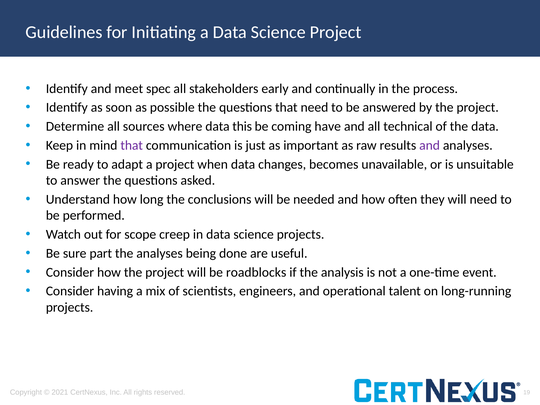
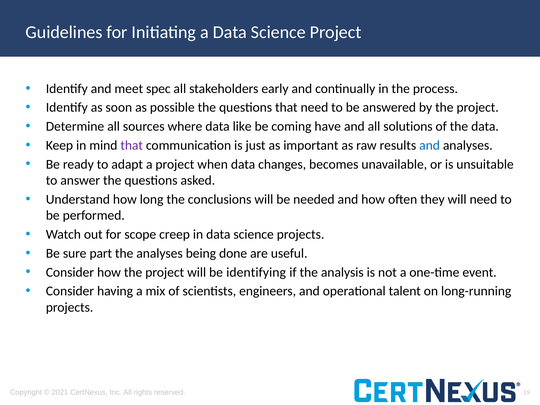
this: this -> like
technical: technical -> solutions
and at (430, 145) colour: purple -> blue
roadblocks: roadblocks -> identifying
